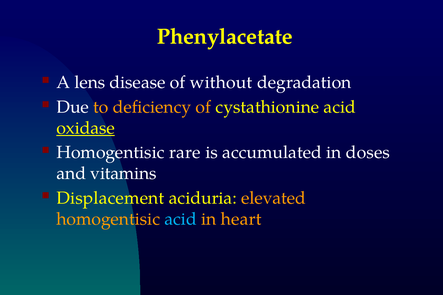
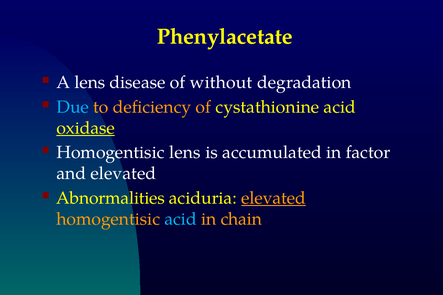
Due colour: white -> light blue
Homogentisic rare: rare -> lens
doses: doses -> factor
and vitamins: vitamins -> elevated
Displacement: Displacement -> Abnormalities
elevated at (274, 198) underline: none -> present
heart: heart -> chain
